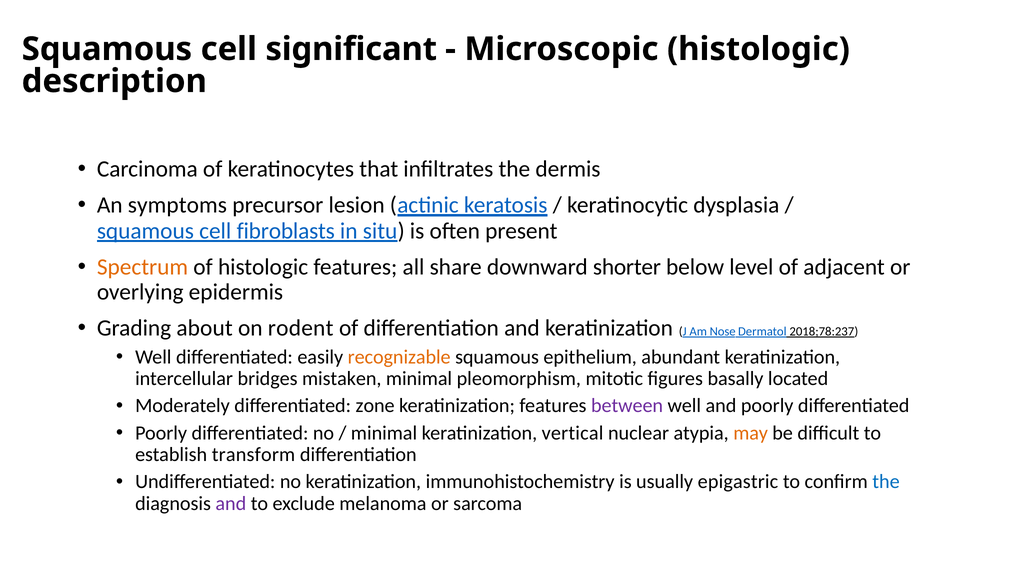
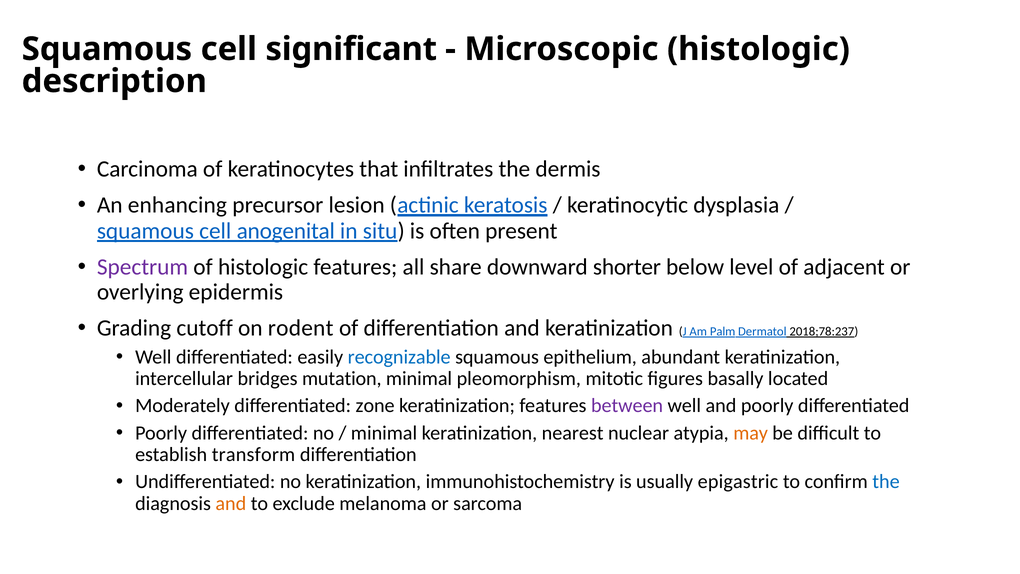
symptoms: symptoms -> enhancing
fibroblasts: fibroblasts -> anogenital
Spectrum colour: orange -> purple
about: about -> cutoff
Nose: Nose -> Palm
recognizable colour: orange -> blue
mistaken: mistaken -> mutation
vertical: vertical -> nearest
and at (231, 503) colour: purple -> orange
